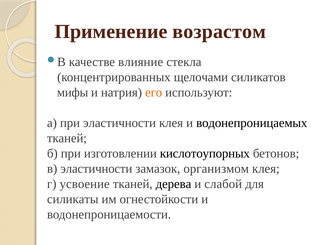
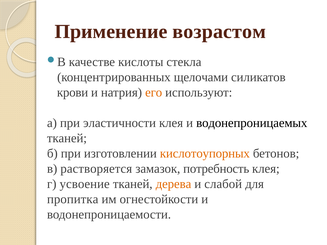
влияние: влияние -> кислоты
мифы: мифы -> крови
кислотоупорных colour: black -> orange
в эластичности: эластичности -> растворяется
организмом: организмом -> потребность
дерева colour: black -> orange
силикаты: силикаты -> пропитка
